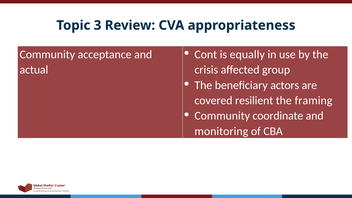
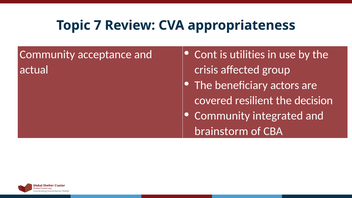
3: 3 -> 7
equally: equally -> utilities
framing: framing -> decision
coordinate: coordinate -> integrated
monitoring: monitoring -> brainstorm
